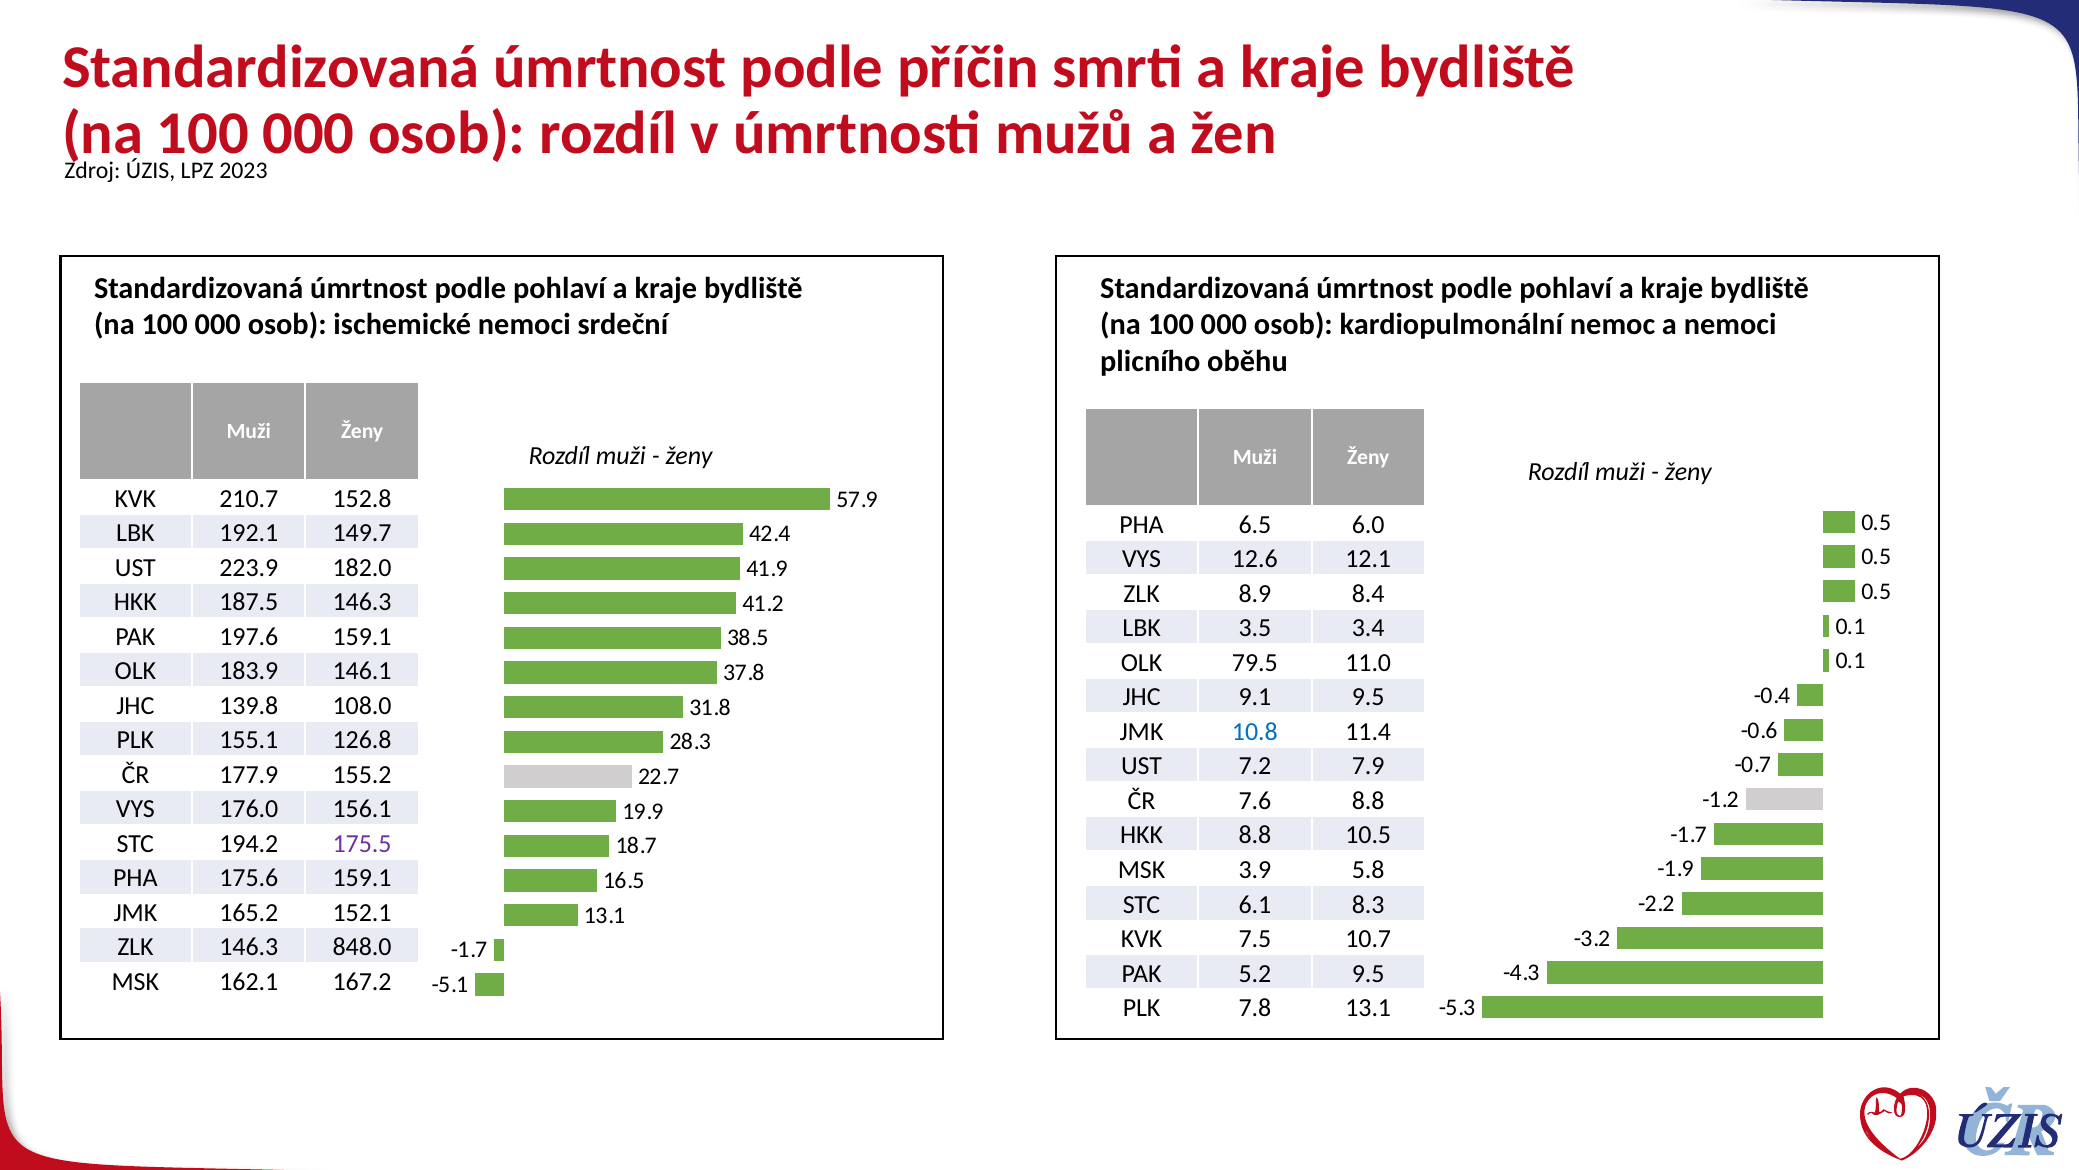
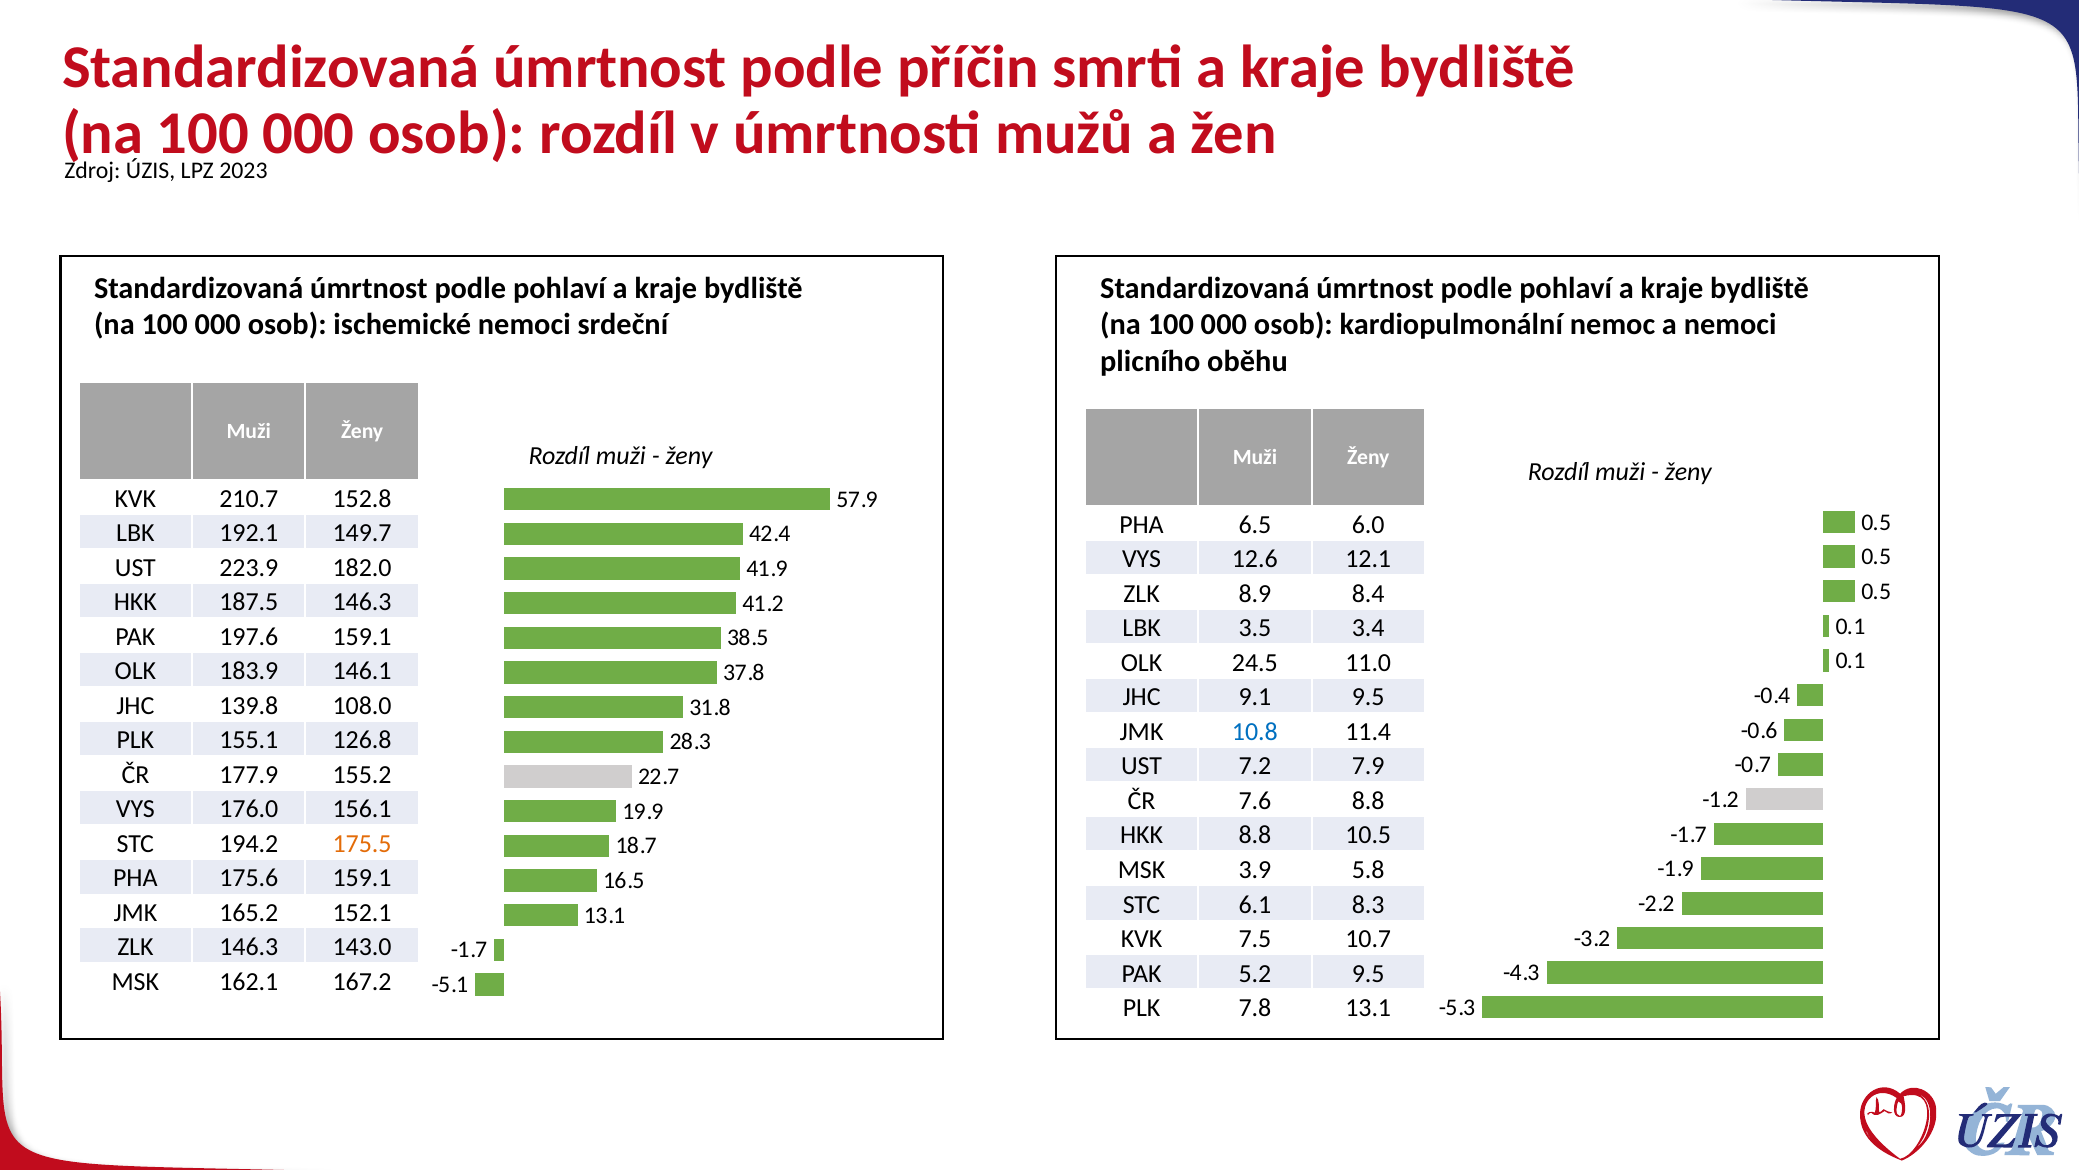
79.5: 79.5 -> 24.5
175.5 colour: purple -> orange
848.0: 848.0 -> 143.0
